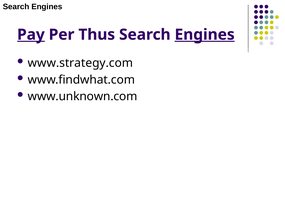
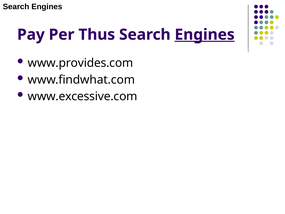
Pay underline: present -> none
www.strategy.com: www.strategy.com -> www.provides.com
www.unknown.com: www.unknown.com -> www.excessive.com
